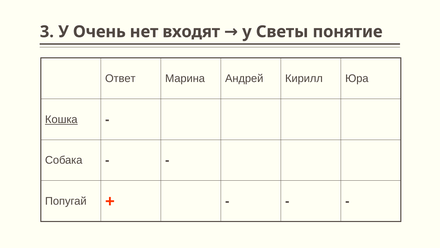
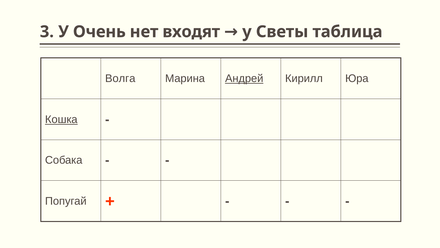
понятие: понятие -> таблица
Ответ: Ответ -> Волга
Андрей underline: none -> present
